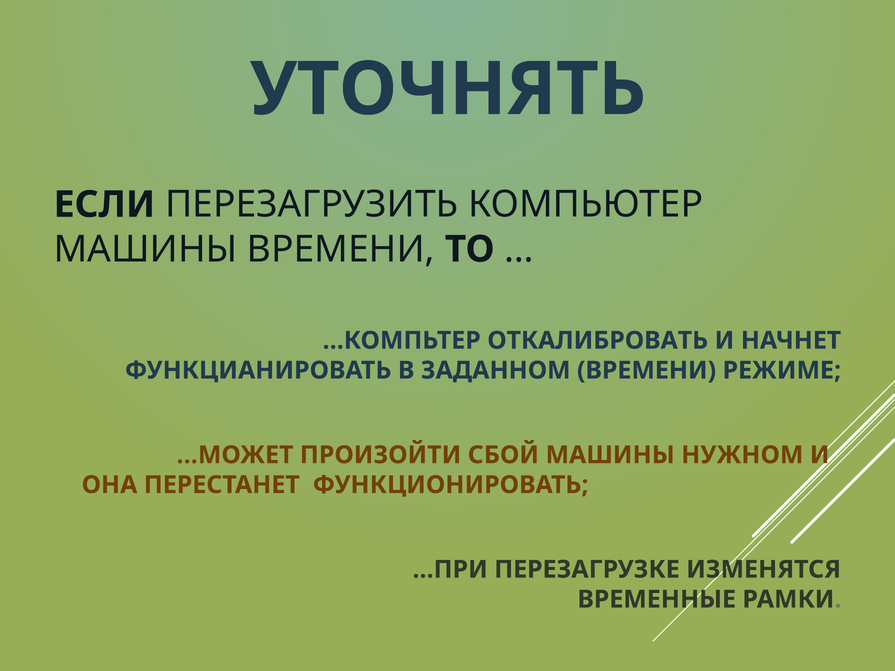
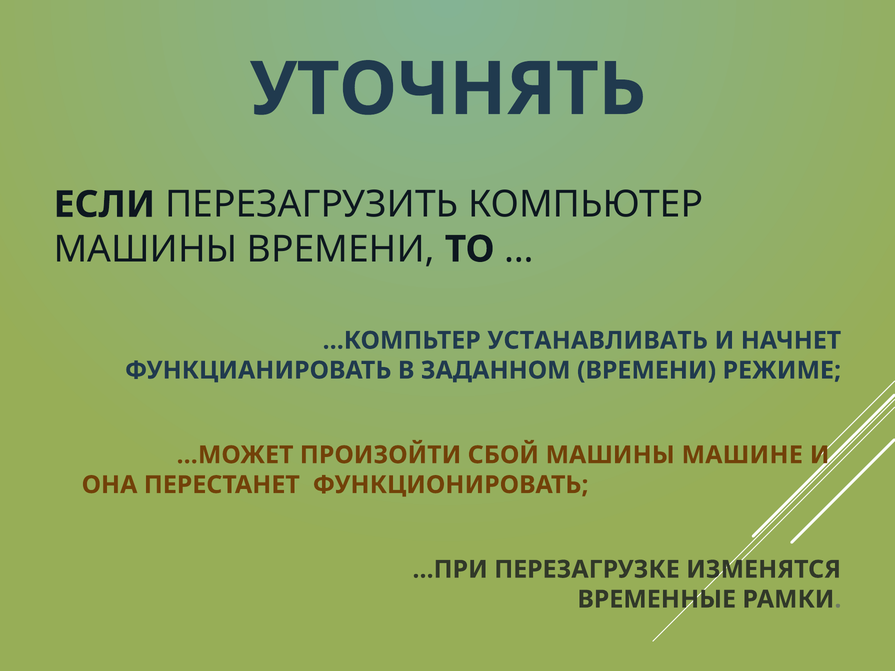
ОТКАЛИБРОВАТЬ: ОТКАЛИБРОВАТЬ -> УСТАНАВЛИВАТЬ
НУЖНОМ: НУЖНОМ -> МАШИНЕ
